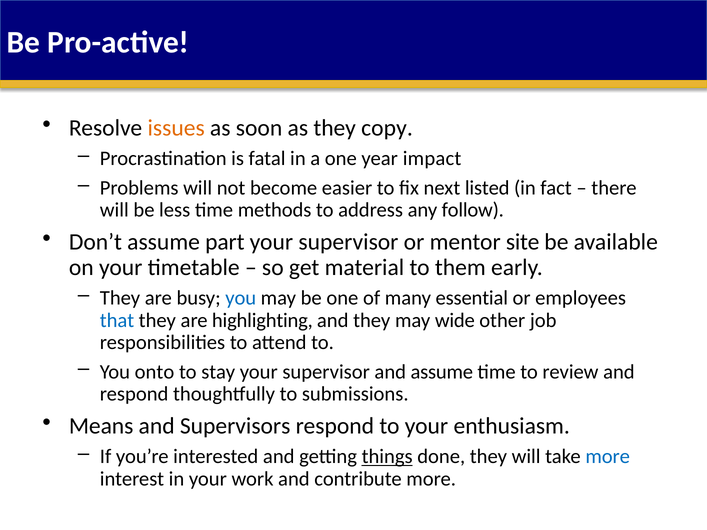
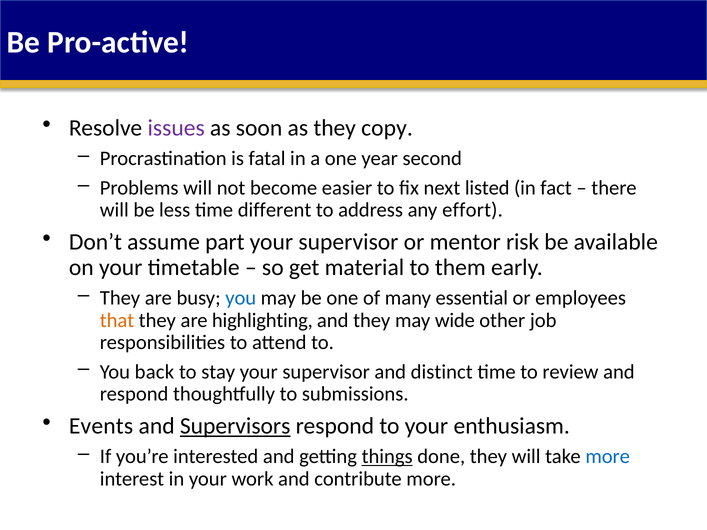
issues colour: orange -> purple
impact: impact -> second
methods: methods -> different
follow: follow -> effort
site: site -> risk
that colour: blue -> orange
onto: onto -> back
and assume: assume -> distinct
Means: Means -> Events
Supervisors underline: none -> present
